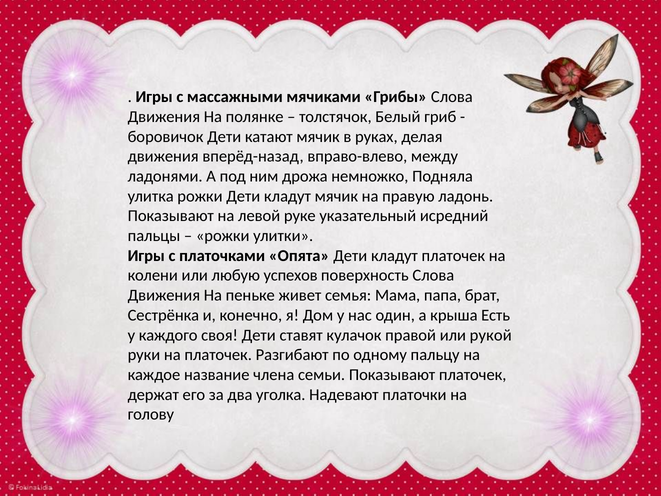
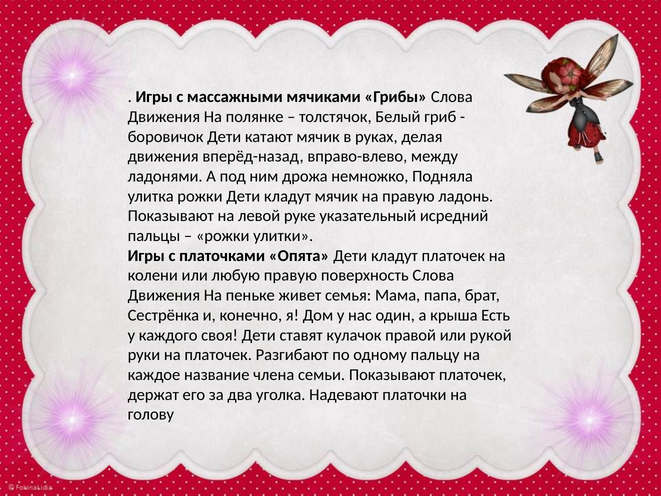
любую успехов: успехов -> правую
